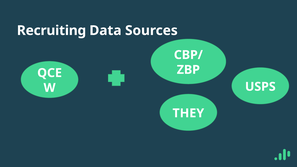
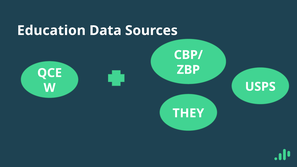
Recruiting: Recruiting -> Education
